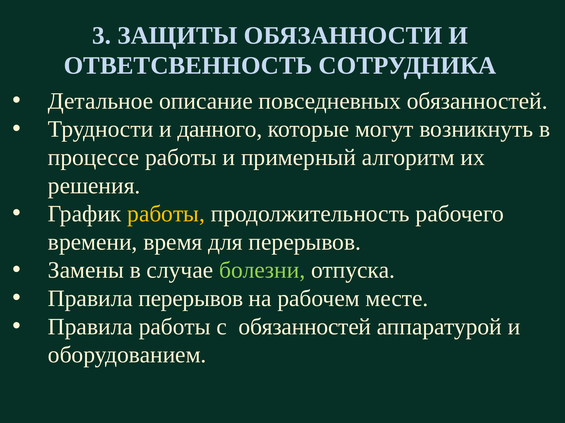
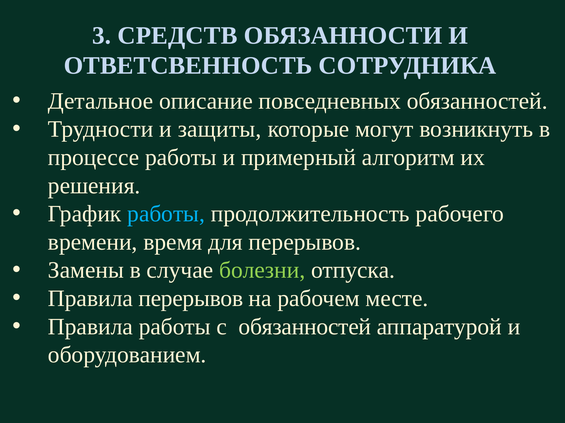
ЗАЩИТЫ: ЗАЩИТЫ -> СРЕДСТВ
данного: данного -> защиты
работы at (166, 214) colour: yellow -> light blue
